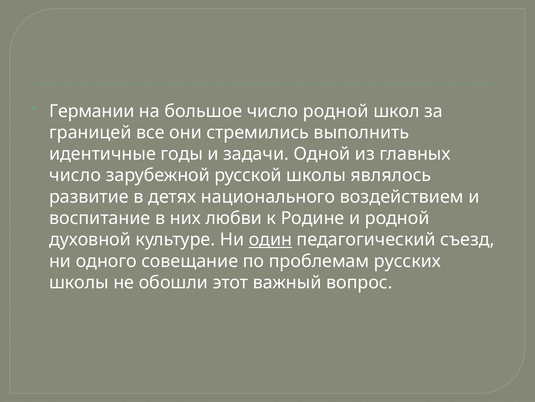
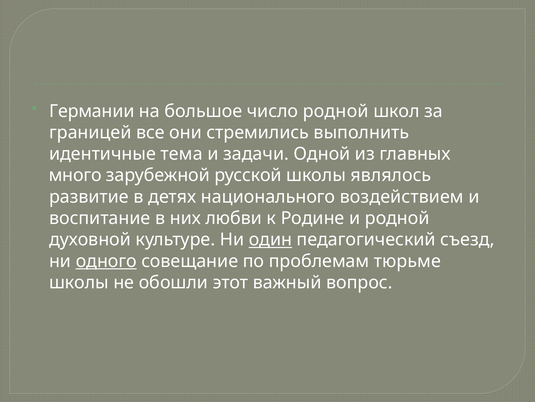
годы: годы -> тема
число at (75, 175): число -> много
одного underline: none -> present
русских: русских -> тюрьме
